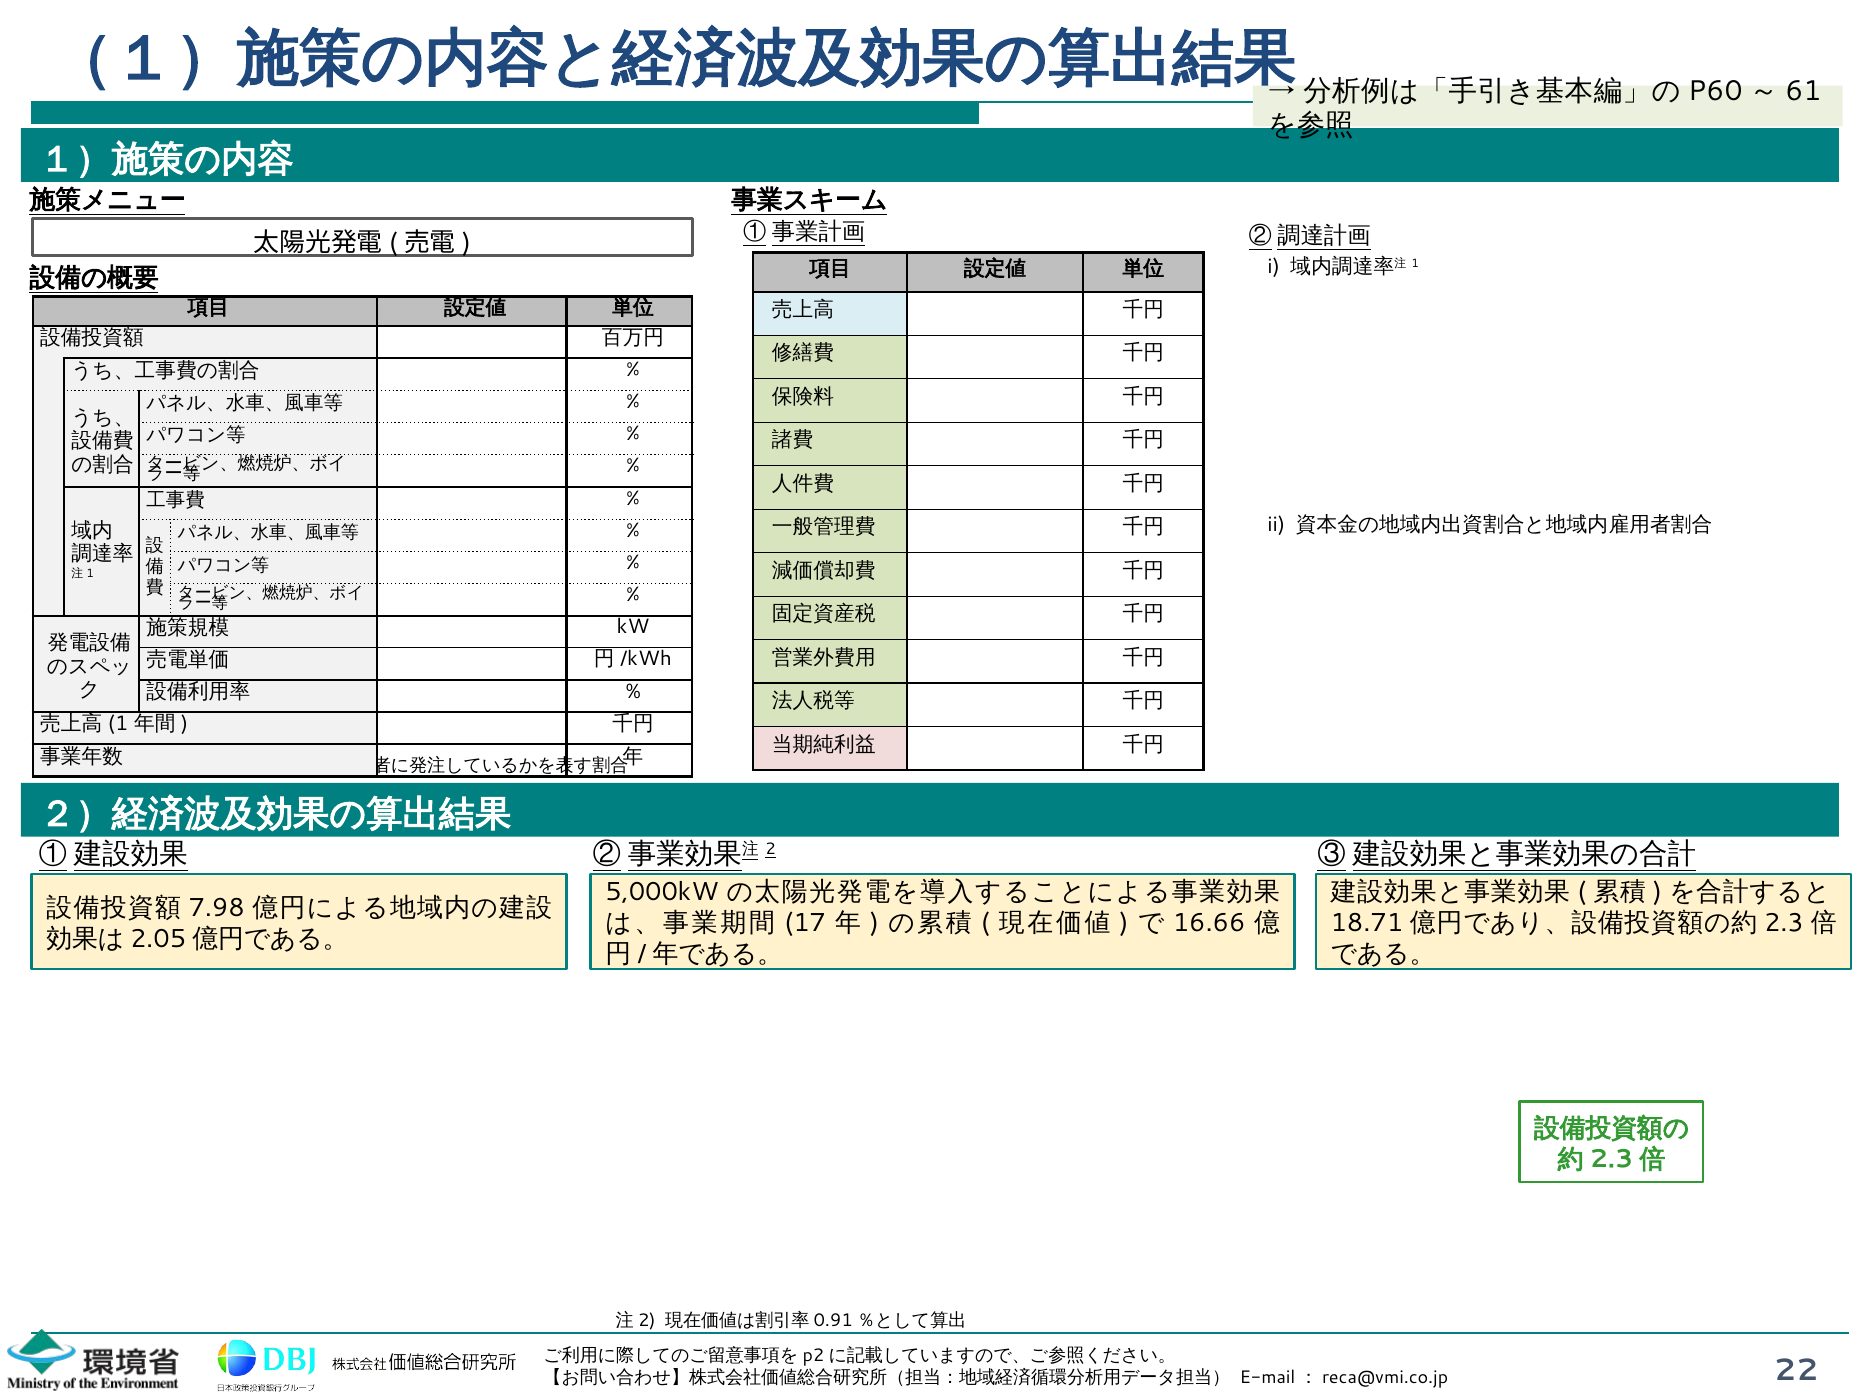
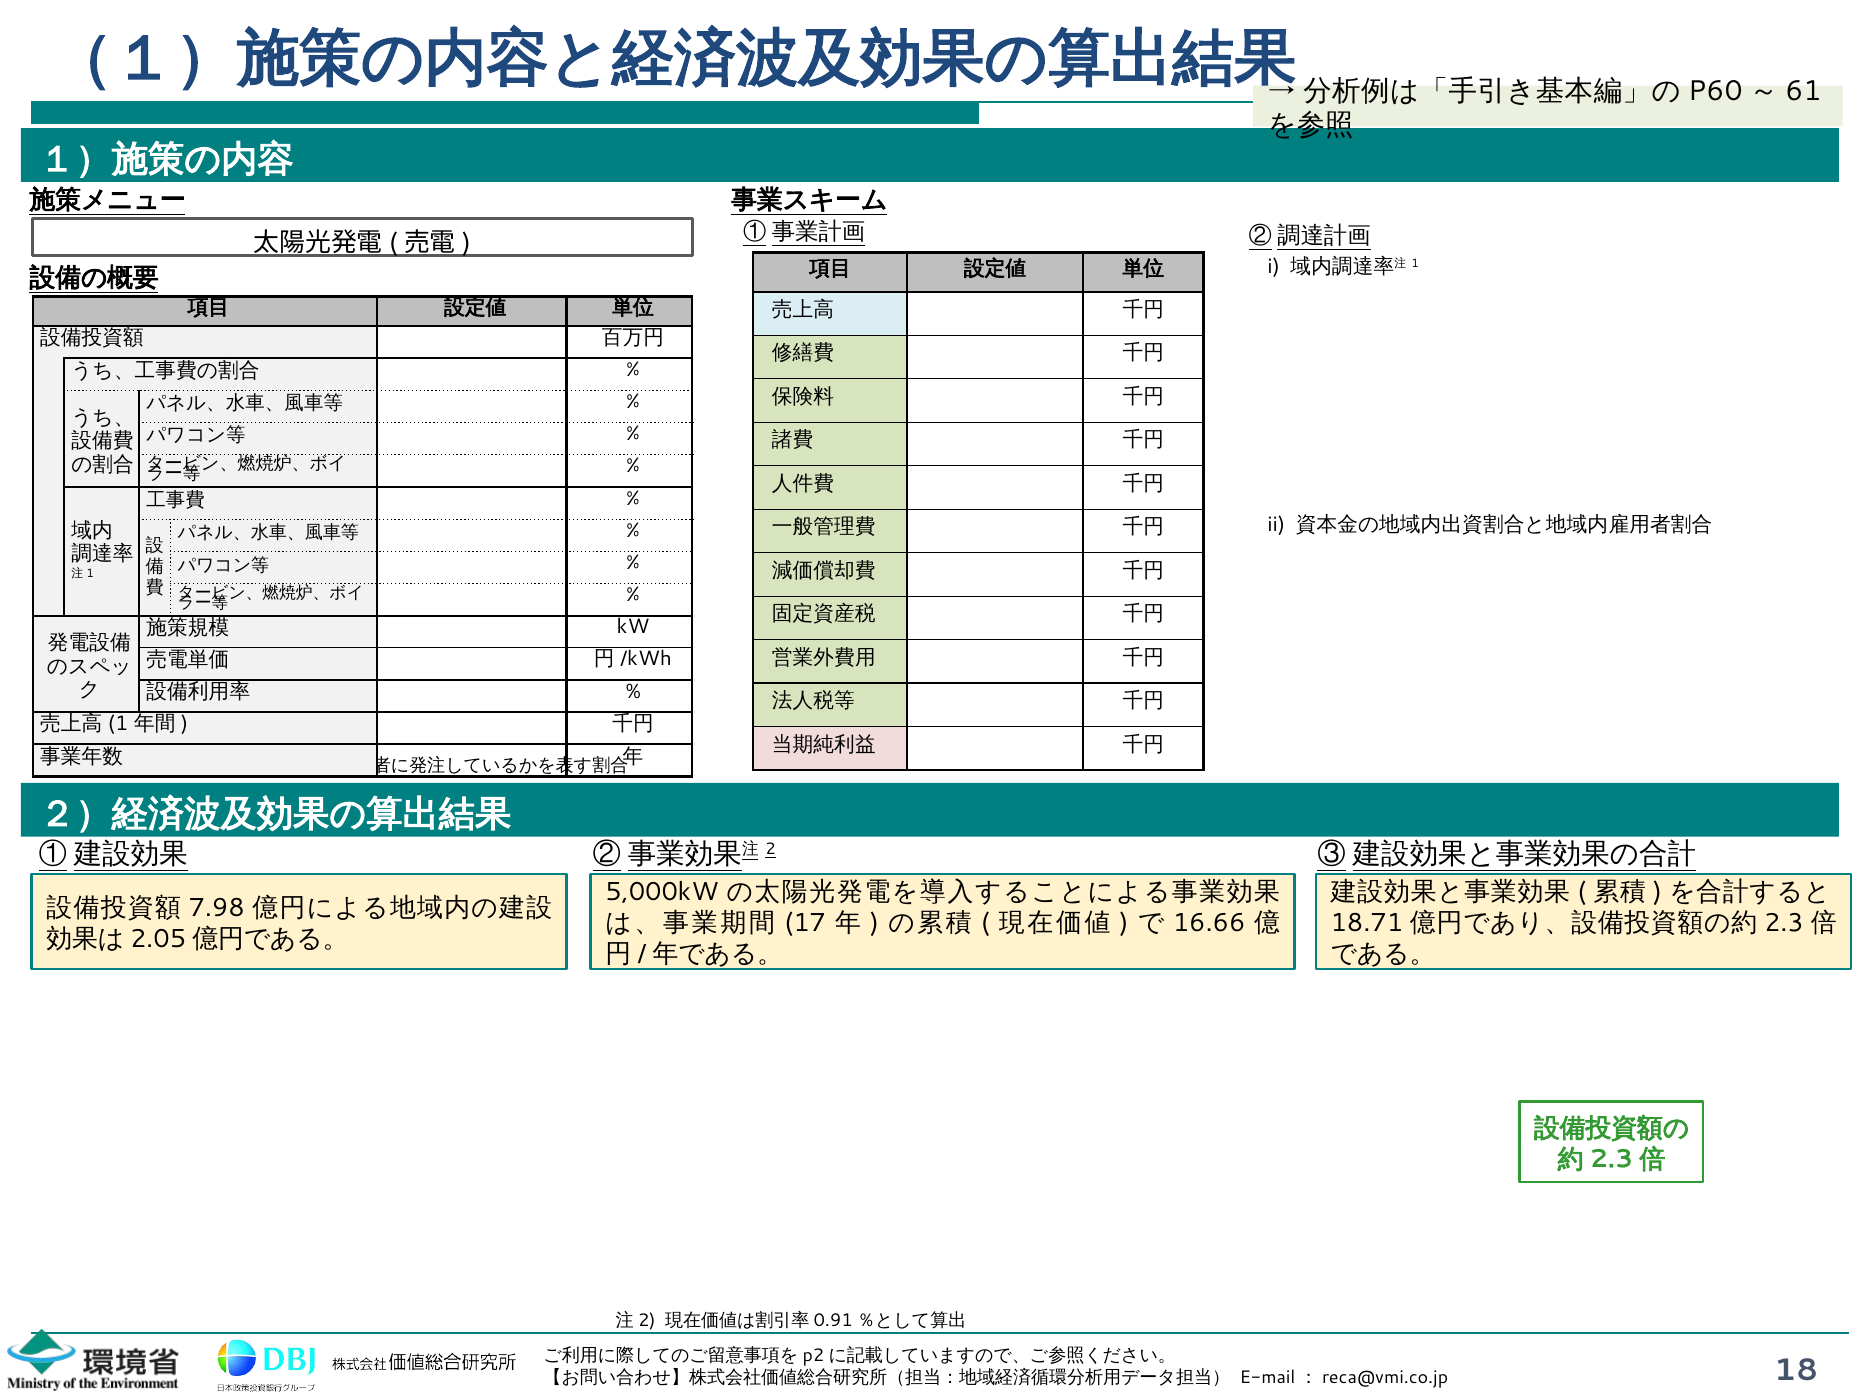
22: 22 -> 18
